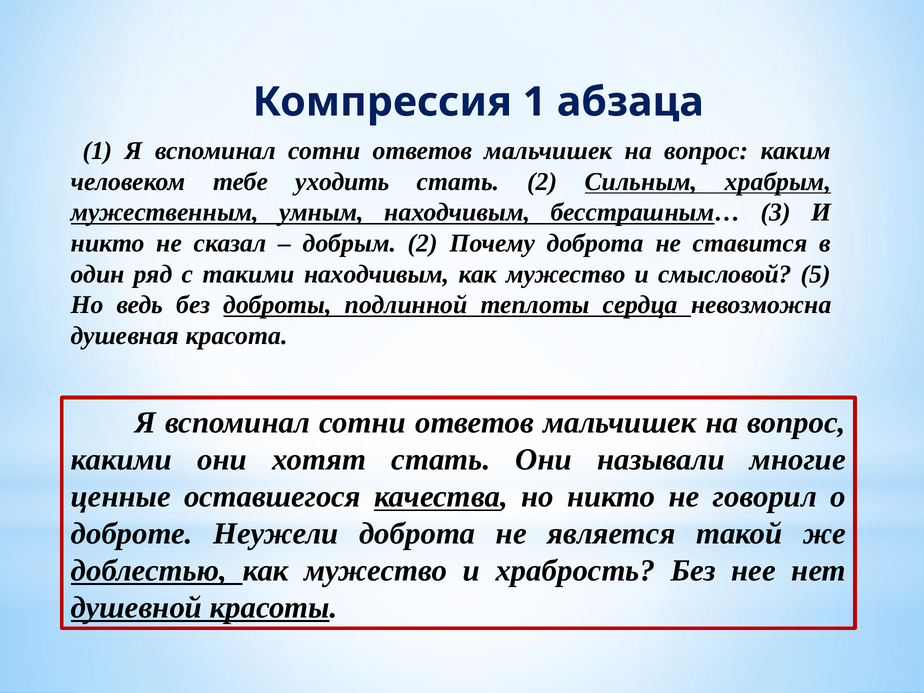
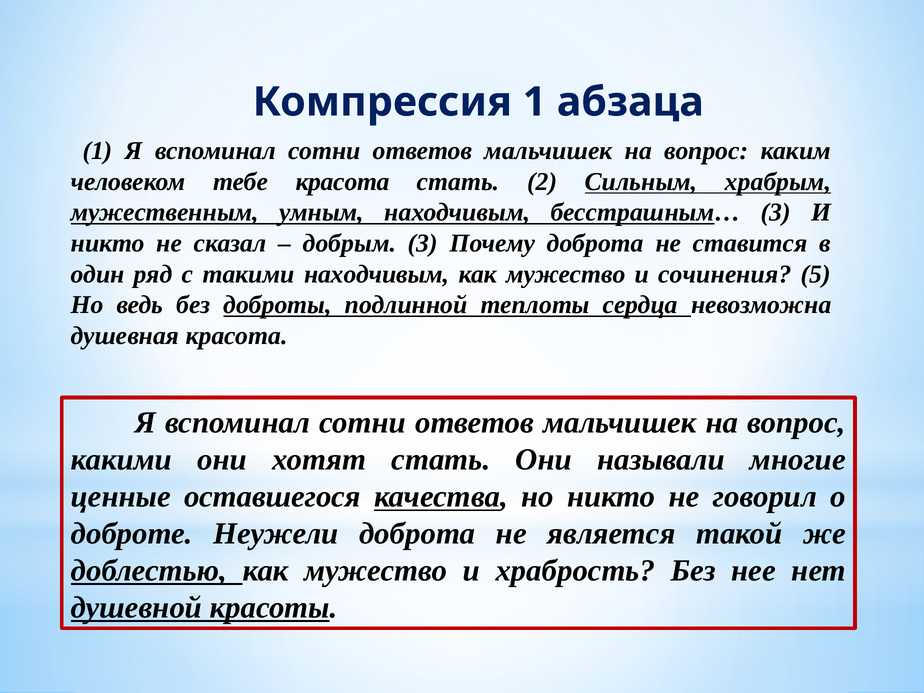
тебе уходить: уходить -> красота
добрым 2: 2 -> 3
смысловой: смысловой -> сочинения
